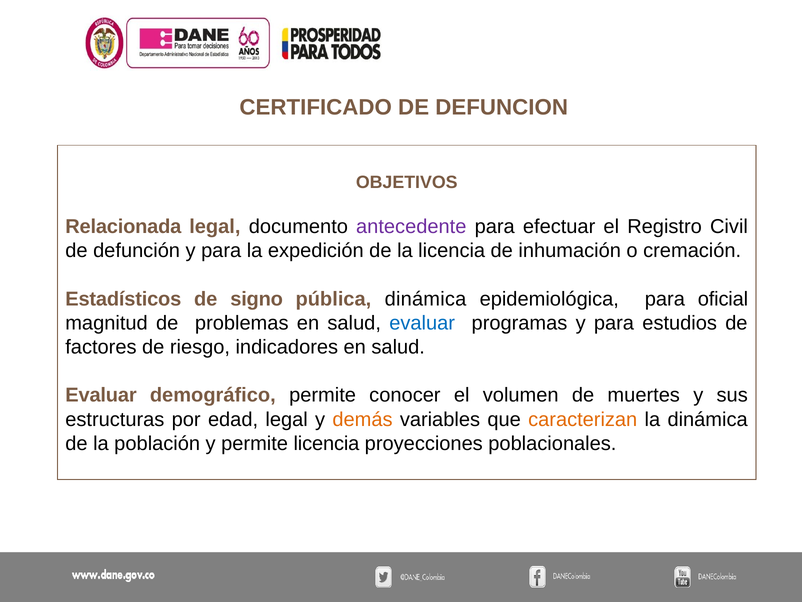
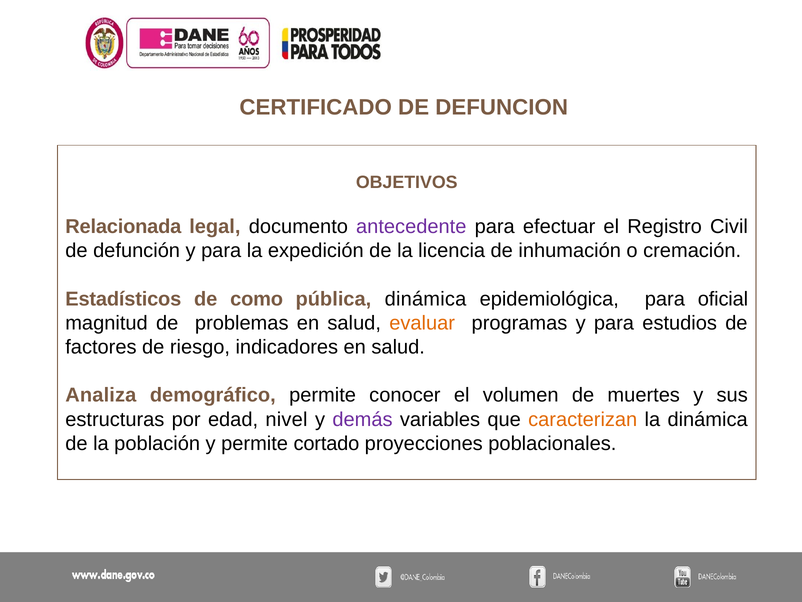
signo: signo -> como
evaluar at (422, 323) colour: blue -> orange
Evaluar at (101, 395): Evaluar -> Analiza
edad legal: legal -> nivel
demás colour: orange -> purple
permite licencia: licencia -> cortado
